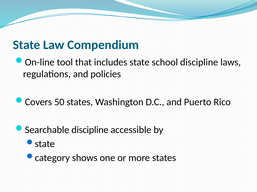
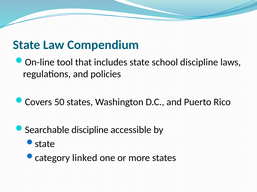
shows: shows -> linked
